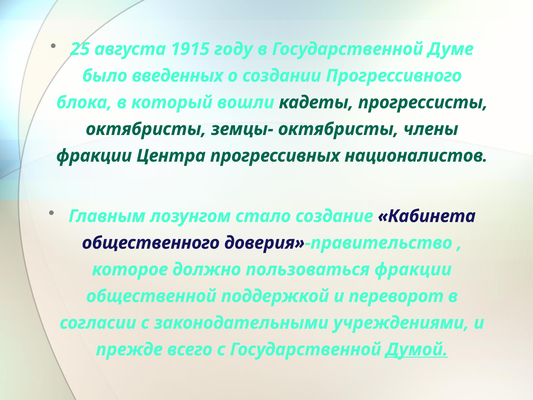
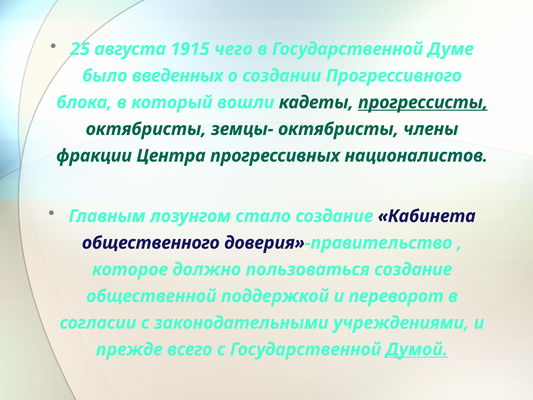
году: году -> чего
прогрессисты underline: none -> present
пользоваться фракции: фракции -> создание
